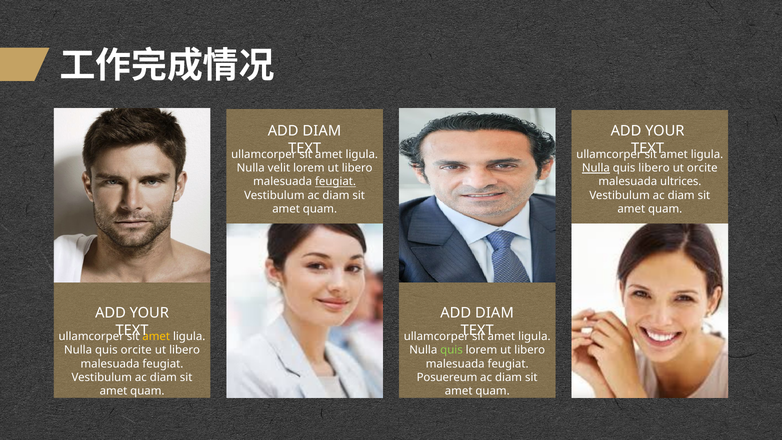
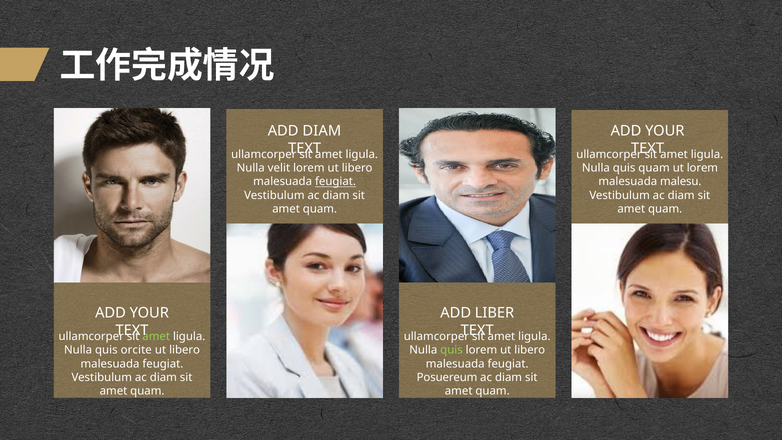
Nulla at (596, 168) underline: present -> none
quis libero: libero -> quam
ut orcite: orcite -> lorem
ultrices: ultrices -> malesu
DIAM at (494, 313): DIAM -> LIBER
amet at (156, 336) colour: yellow -> light green
